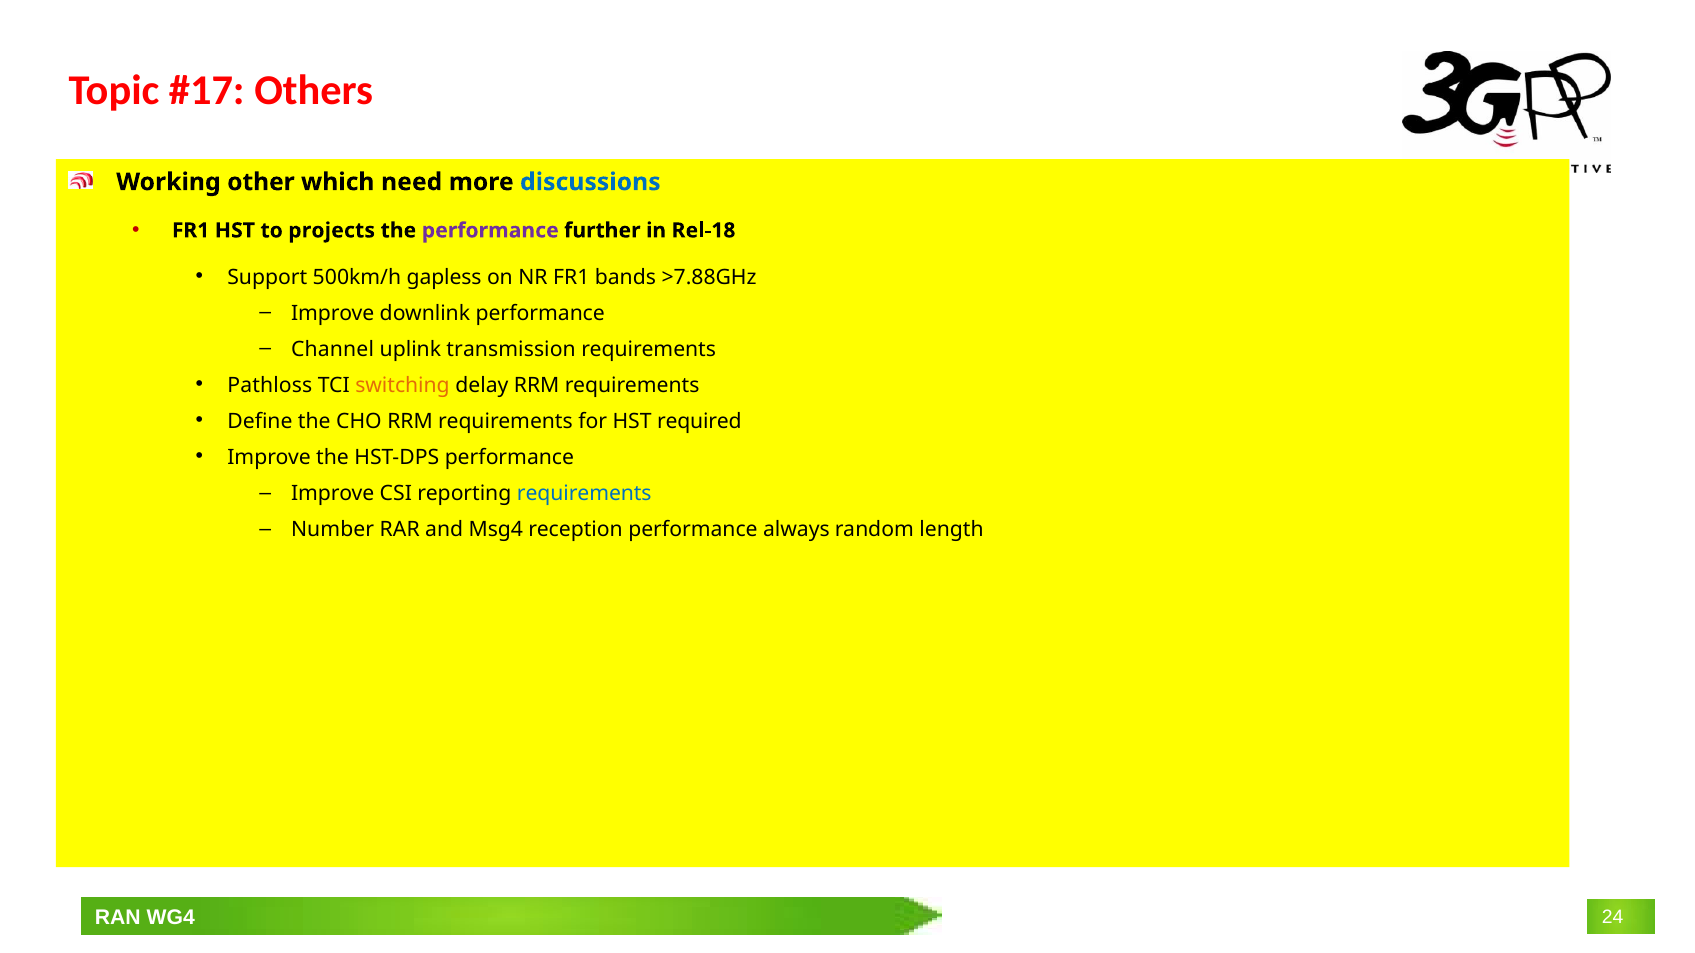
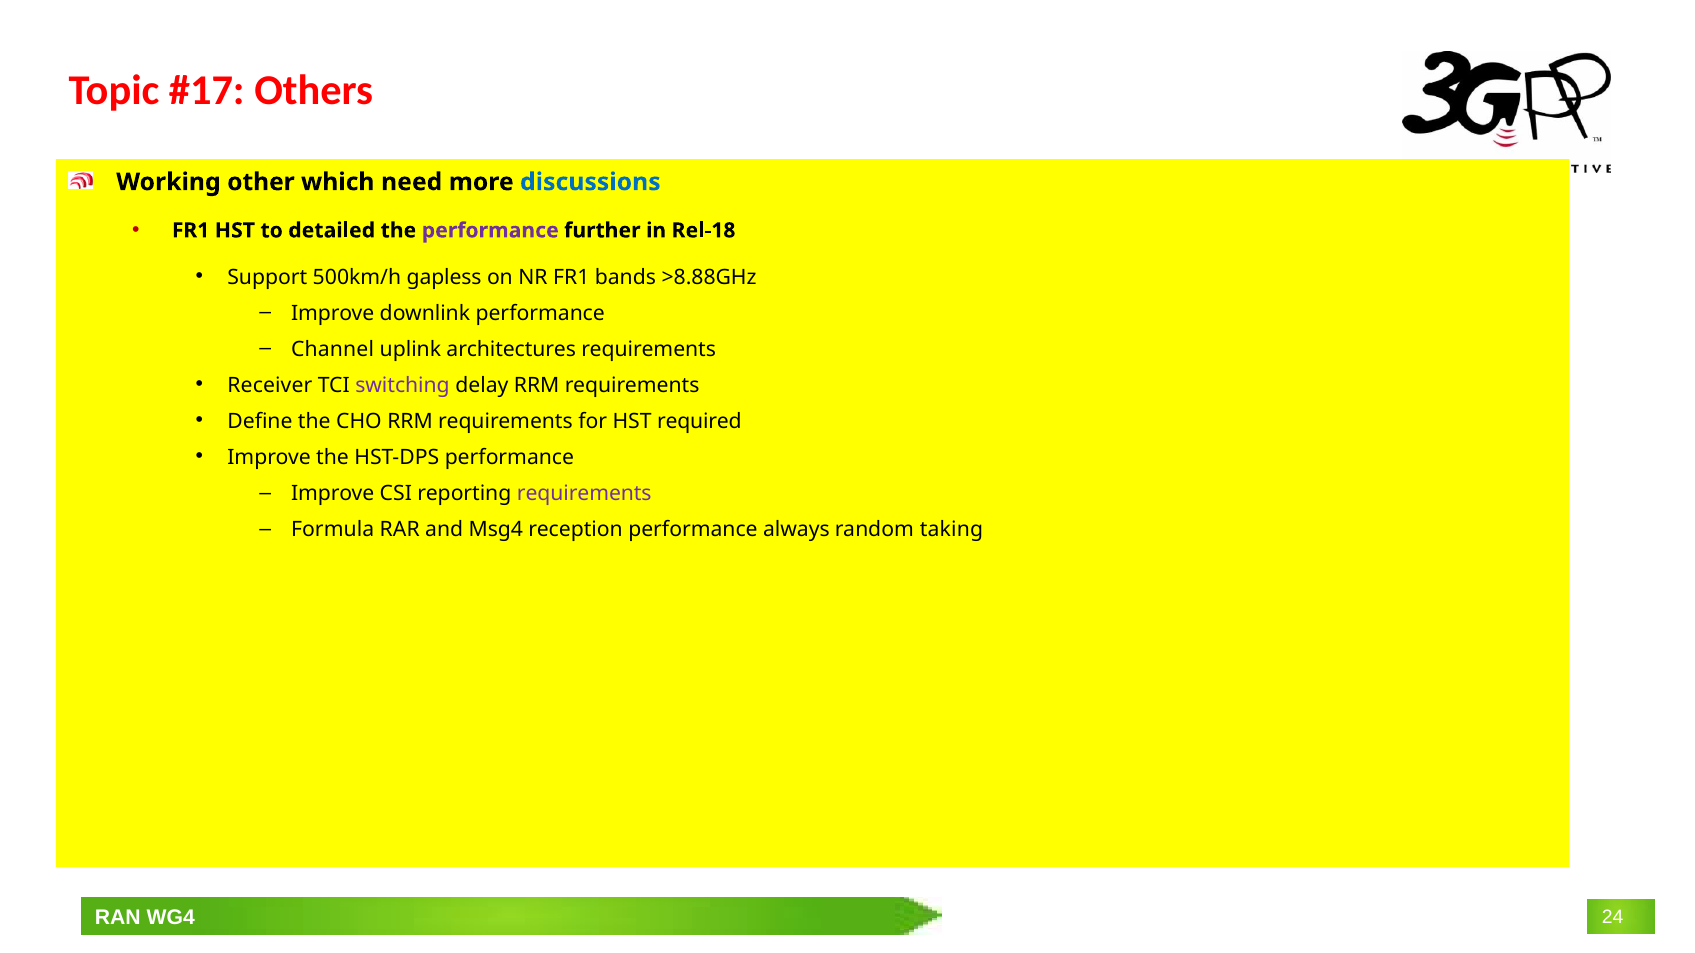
projects: projects -> detailed
>7.88GHz: >7.88GHz -> >8.88GHz
transmission: transmission -> architectures
Pathloss: Pathloss -> Receiver
switching colour: orange -> purple
requirements at (584, 493) colour: blue -> purple
Number: Number -> Formula
length: length -> taking
